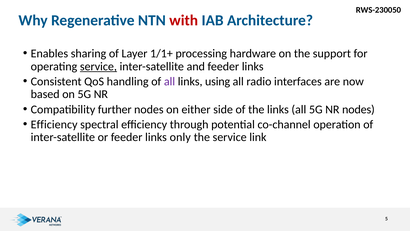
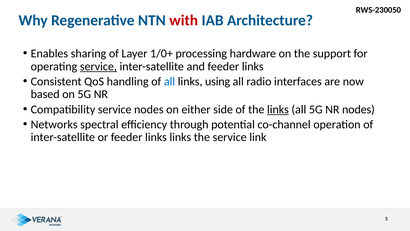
1/1+: 1/1+ -> 1/0+
all at (170, 81) colour: purple -> blue
Compatibility further: further -> service
links at (278, 109) underline: none -> present
Efficiency at (54, 124): Efficiency -> Networks
links only: only -> links
